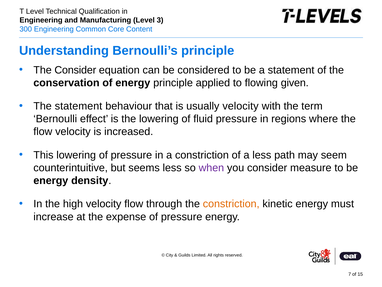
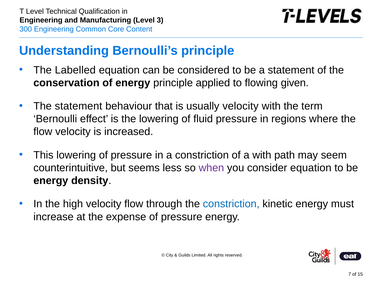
The Consider: Consider -> Labelled
a less: less -> with
consider measure: measure -> equation
constriction at (231, 204) colour: orange -> blue
